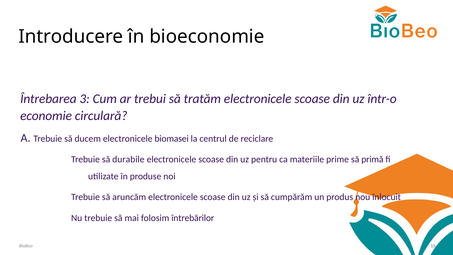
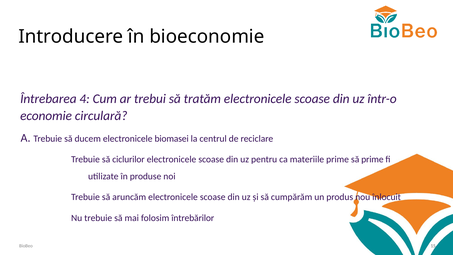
3: 3 -> 4
durabile: durabile -> ciclurilor
să primă: primă -> prime
